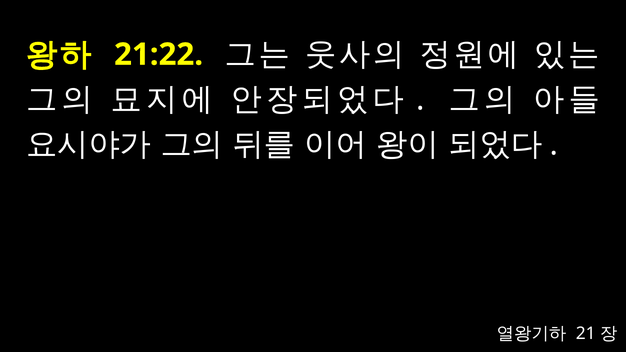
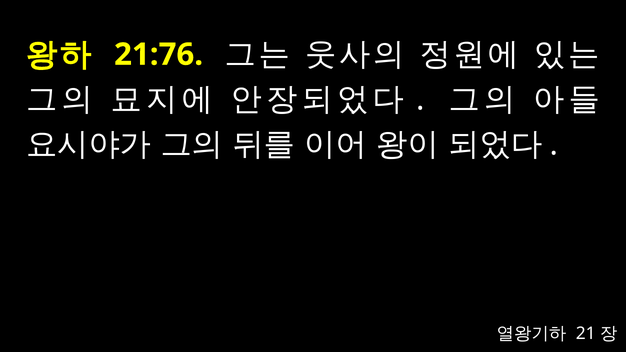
21:22: 21:22 -> 21:76
